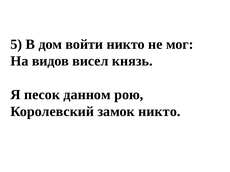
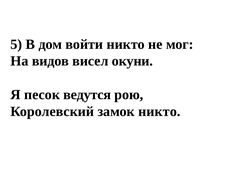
князь: князь -> окуни
данном: данном -> ведутся
